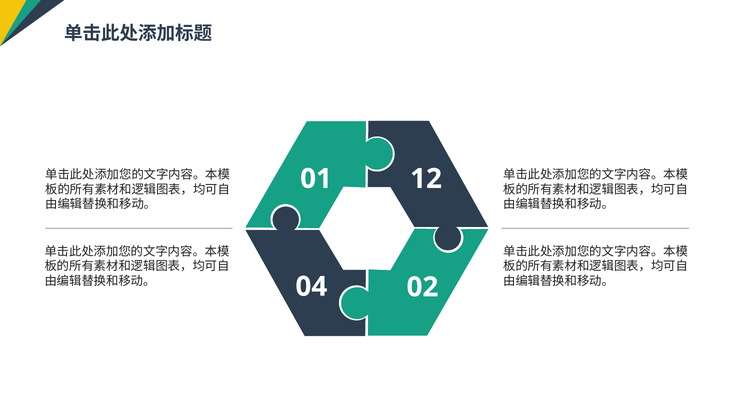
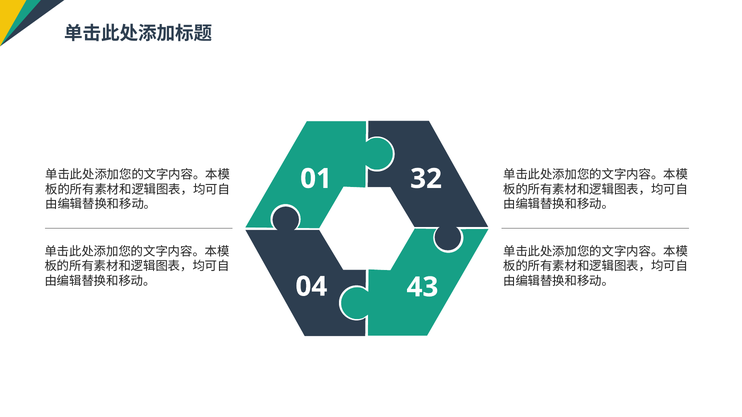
12: 12 -> 32
02: 02 -> 43
